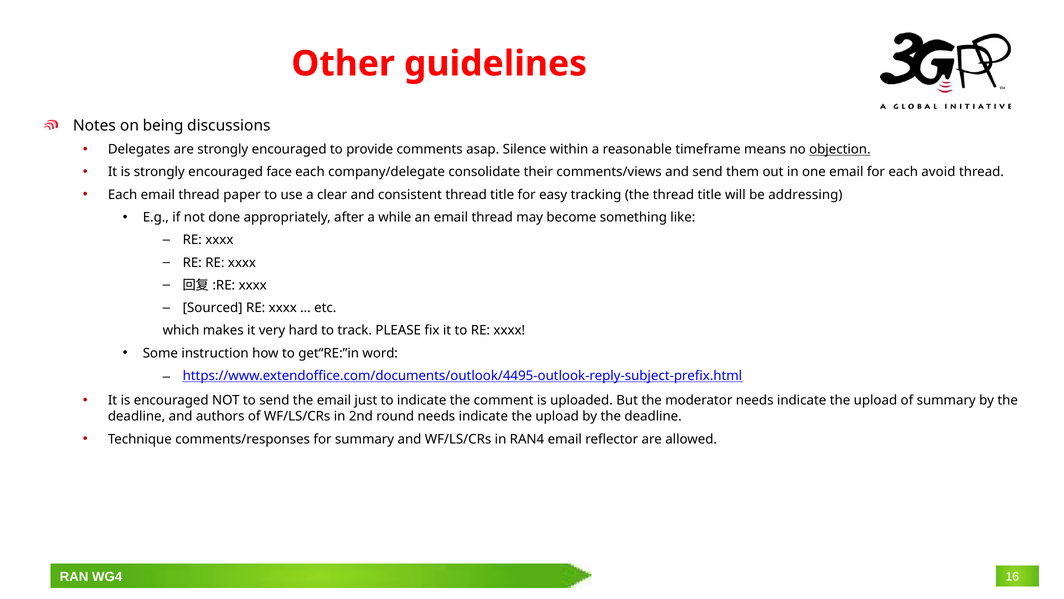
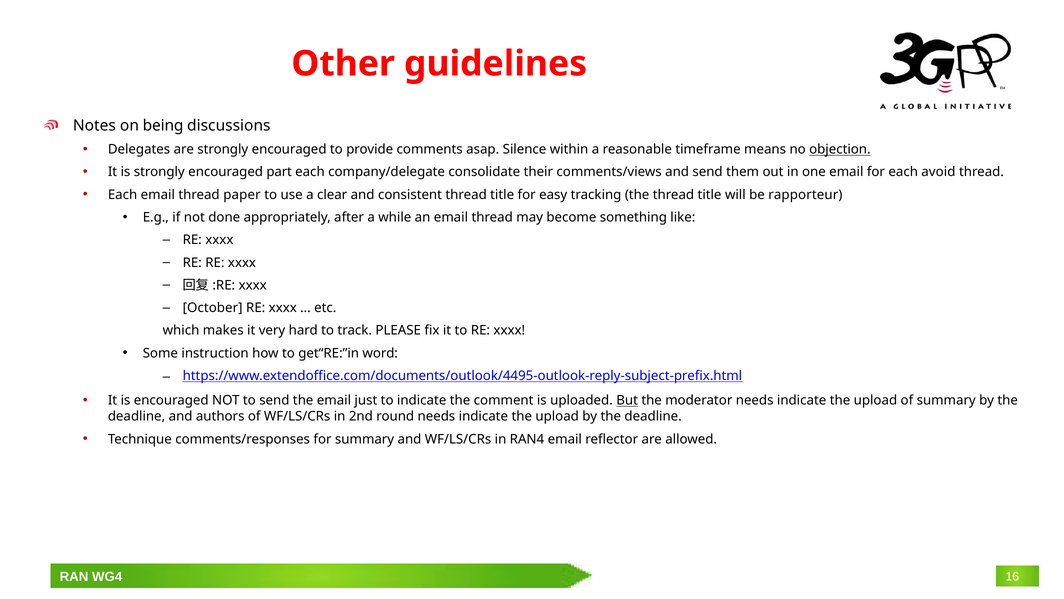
face: face -> part
addressing: addressing -> rapporteur
Sourced: Sourced -> October
But underline: none -> present
